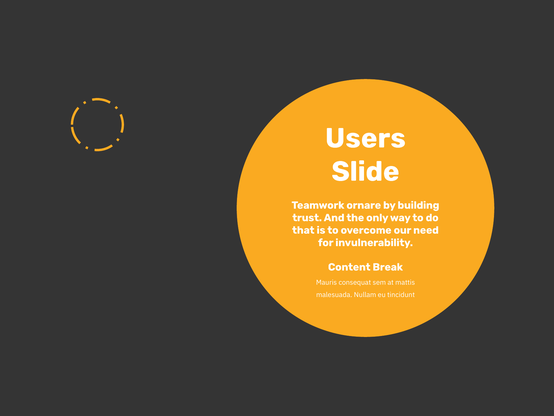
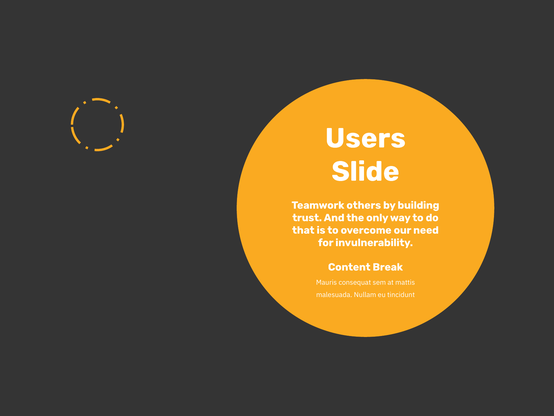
ornare: ornare -> others
